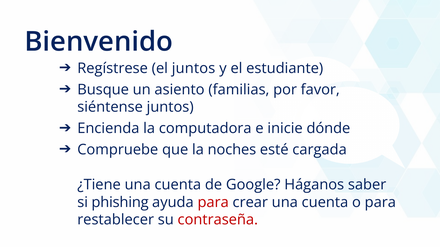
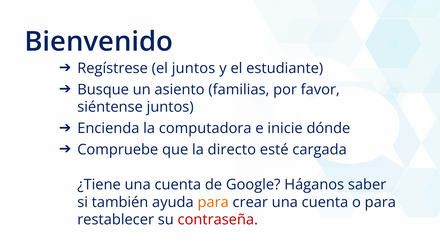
noches: noches -> directo
phishing: phishing -> también
para at (213, 203) colour: red -> orange
